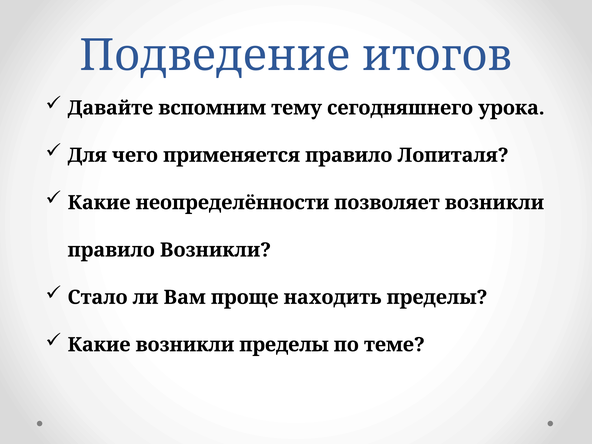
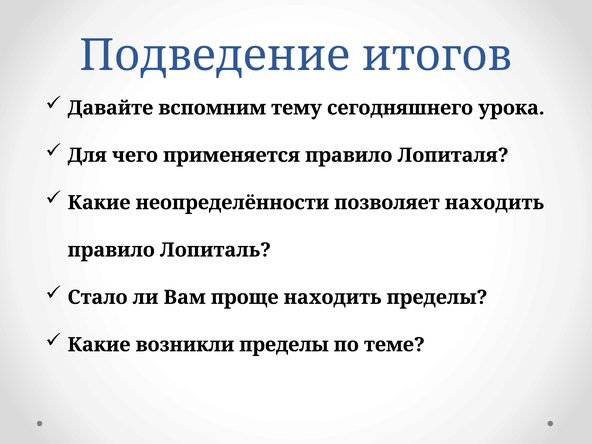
позволяет возникли: возникли -> находить
правило Возникли: Возникли -> Лопиталь
